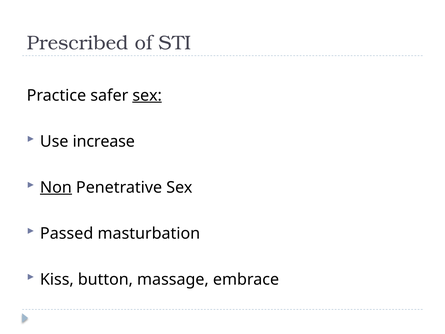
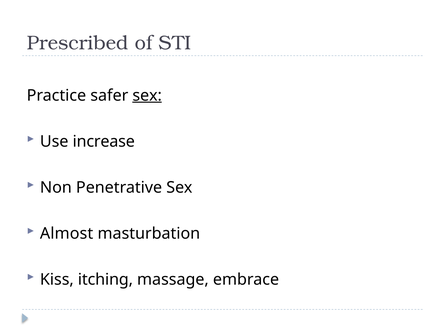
Non underline: present -> none
Passed: Passed -> Almost
button: button -> itching
